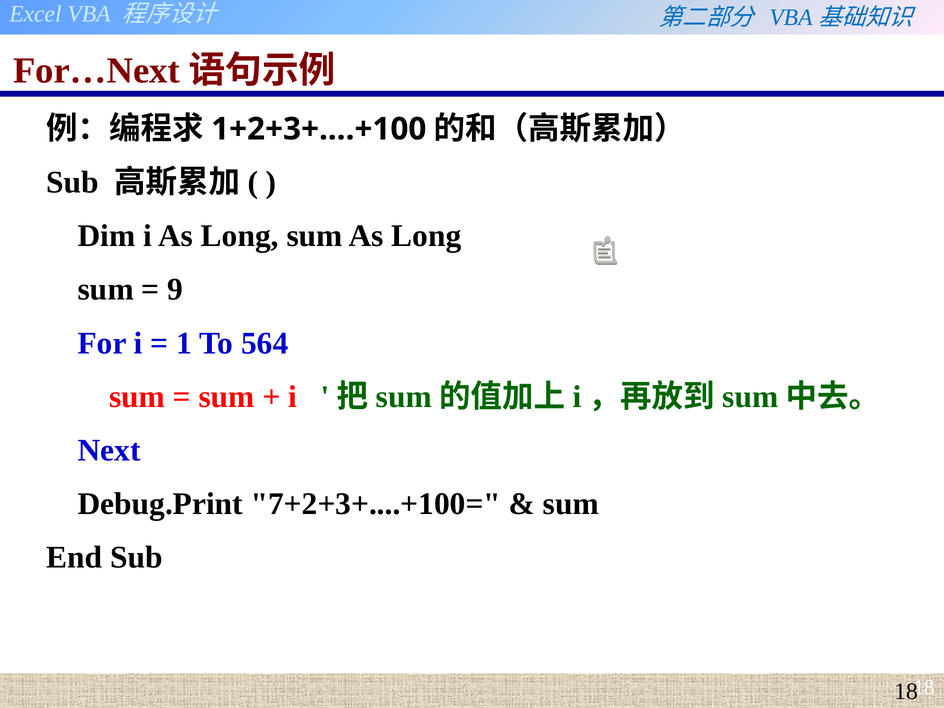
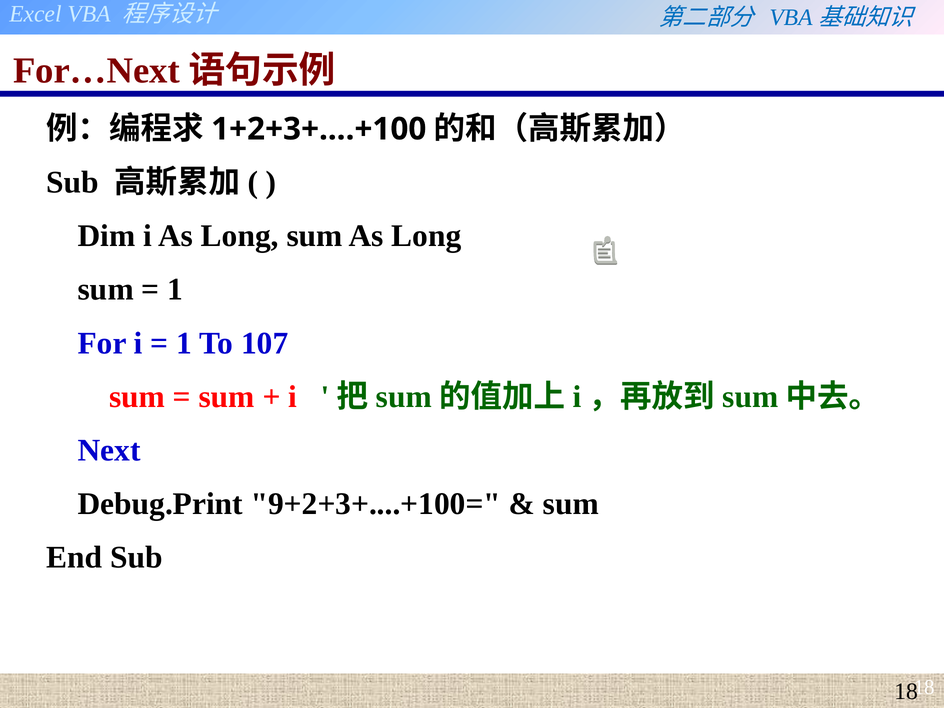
9 at (175, 290): 9 -> 1
564: 564 -> 107
7+2+3+....+100=: 7+2+3+....+100= -> 9+2+3+....+100=
